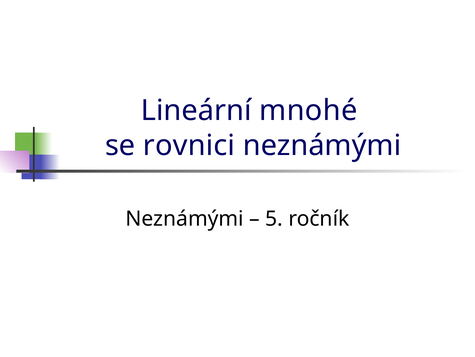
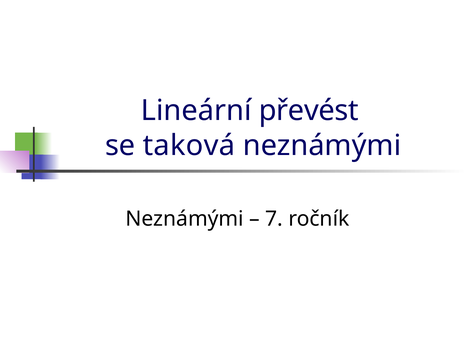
mnohé: mnohé -> převést
rovnici: rovnici -> taková
5: 5 -> 7
